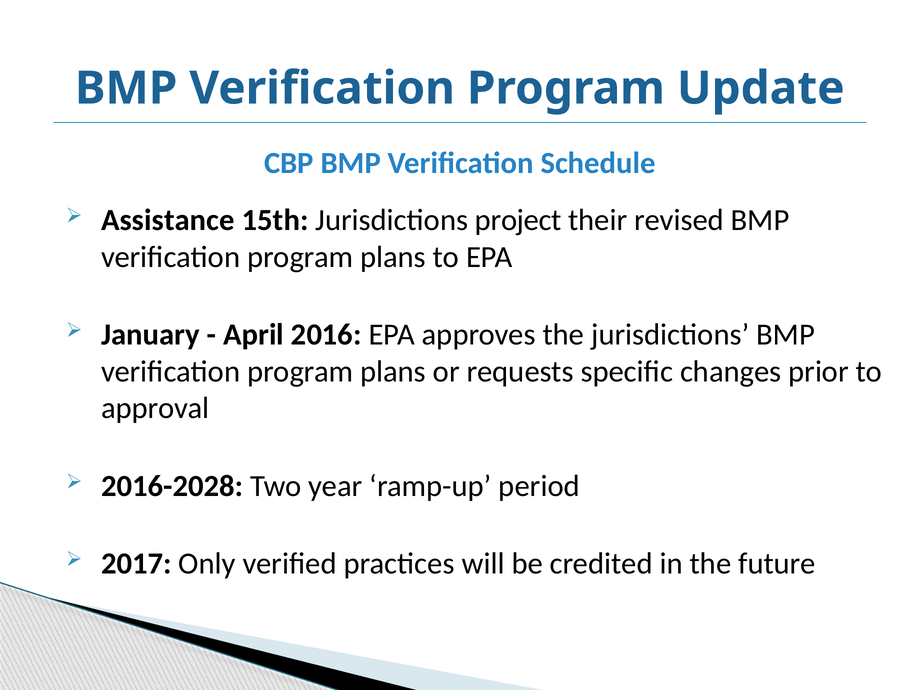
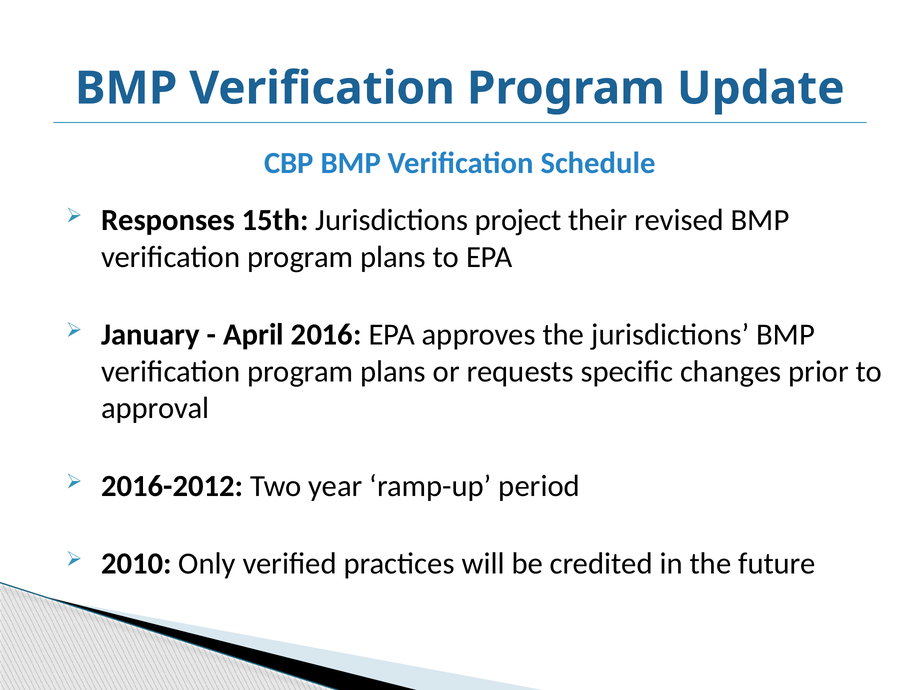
Assistance: Assistance -> Responses
2016-2028: 2016-2028 -> 2016-2012
2017: 2017 -> 2010
